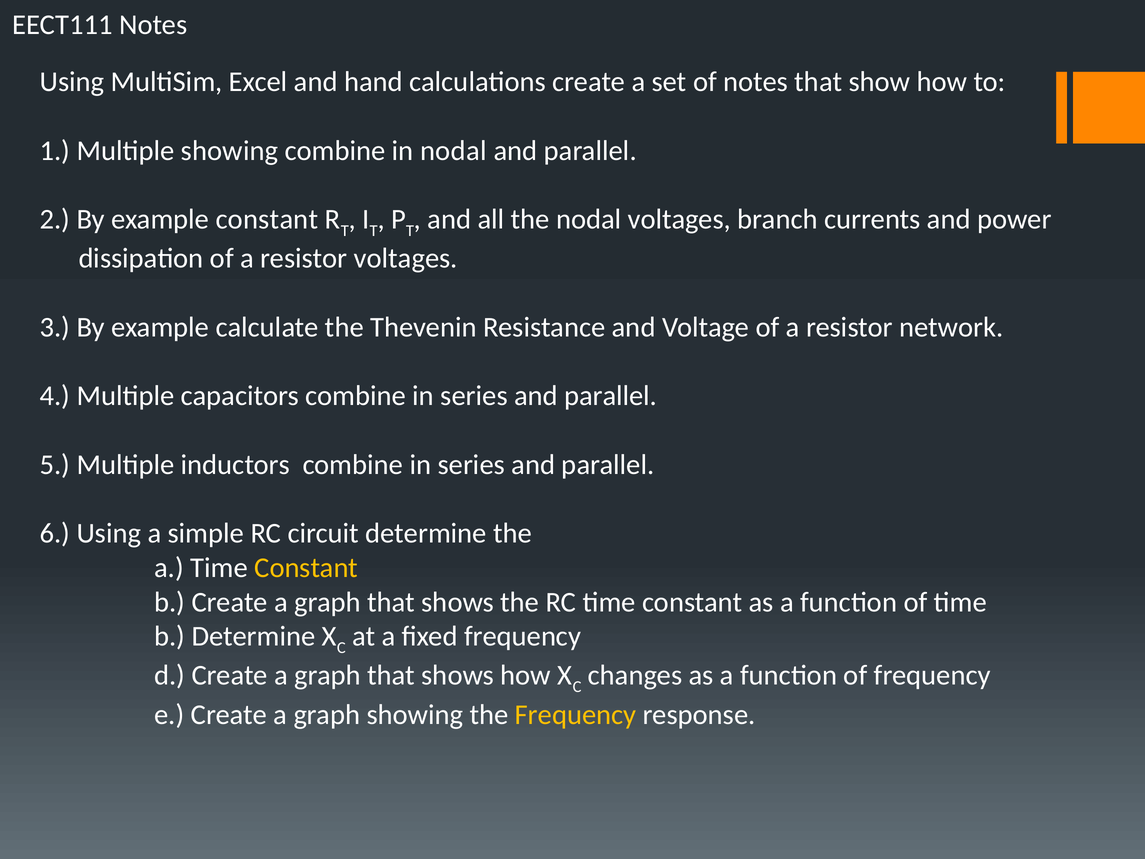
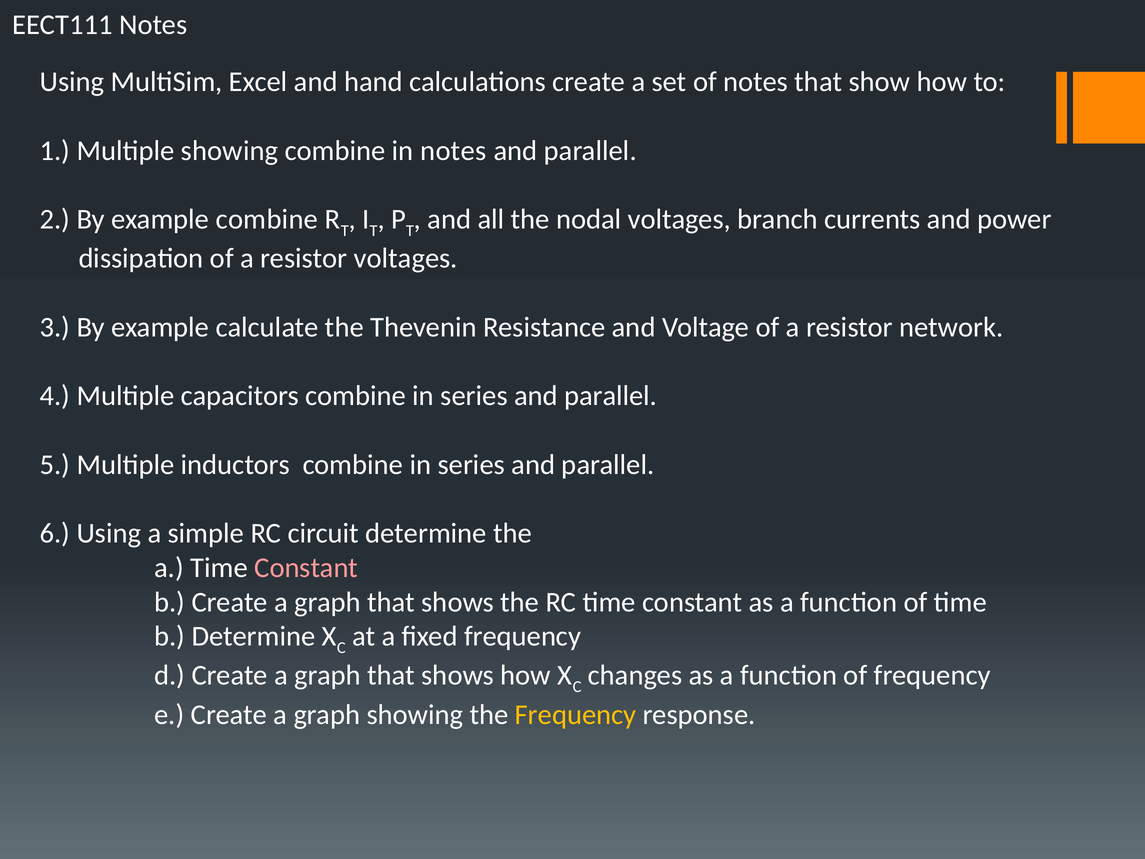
in nodal: nodal -> notes
example constant: constant -> combine
Constant at (306, 568) colour: yellow -> pink
